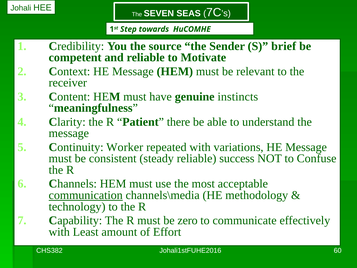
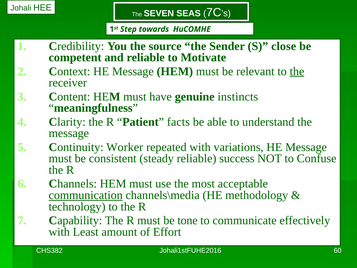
brief: brief -> close
the at (297, 71) underline: none -> present
there: there -> facts
zero: zero -> tone
